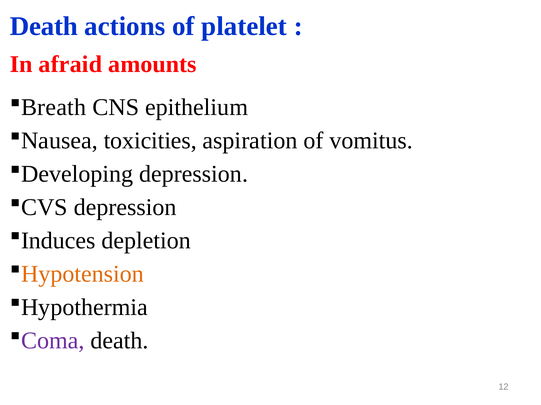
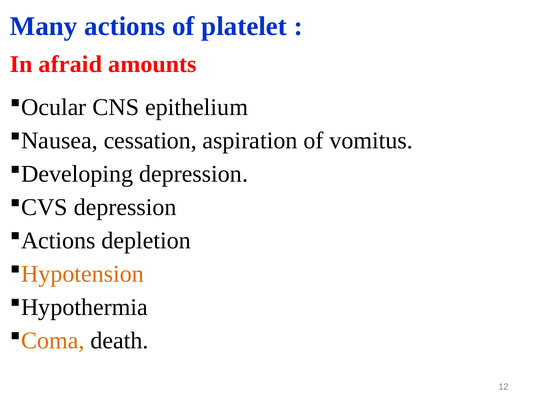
Death at (44, 26): Death -> Many
Breath: Breath -> Ocular
toxicities: toxicities -> cessation
Induces at (58, 241): Induces -> Actions
Coma colour: purple -> orange
